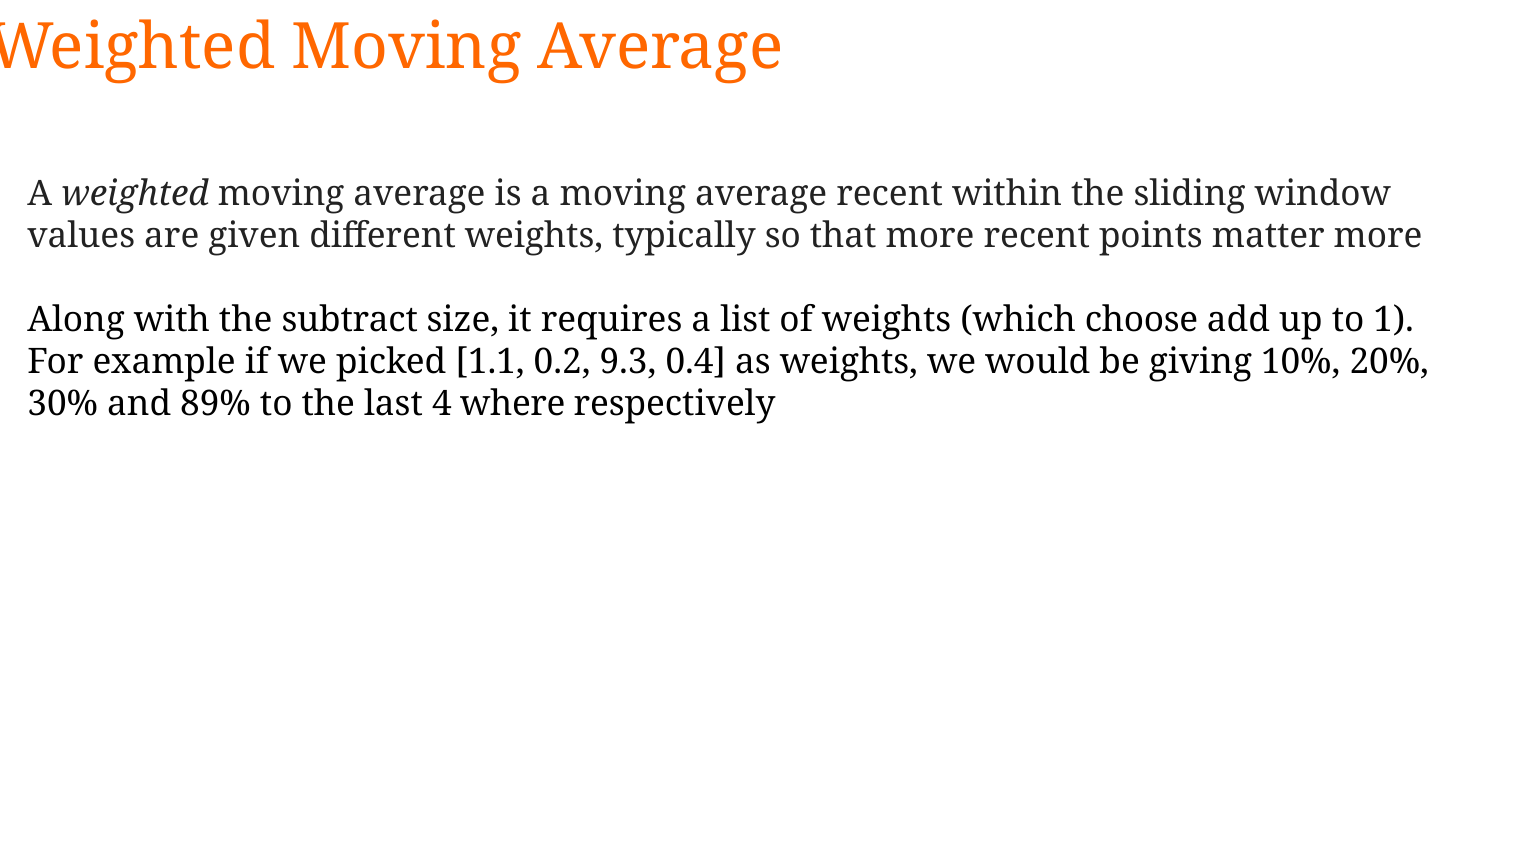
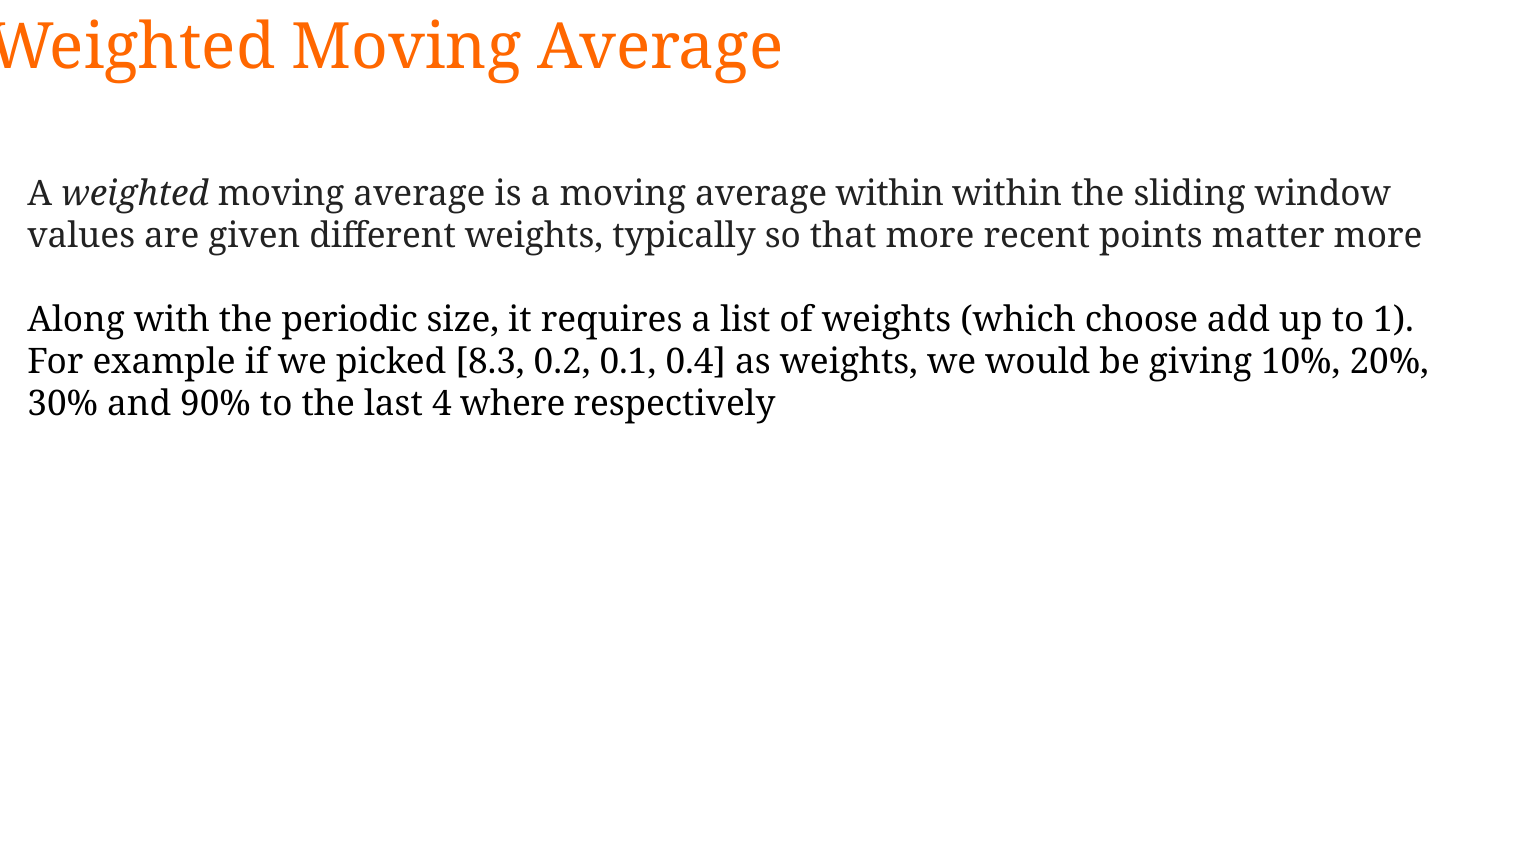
average recent: recent -> within
subtract: subtract -> periodic
1.1: 1.1 -> 8.3
9.3: 9.3 -> 0.1
89%: 89% -> 90%
